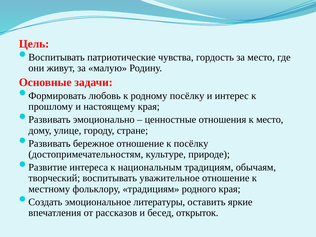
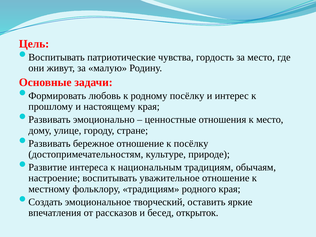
творческий: творческий -> настроение
литературы: литературы -> творческий
